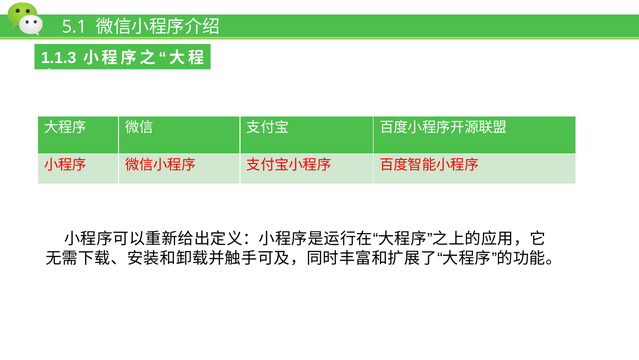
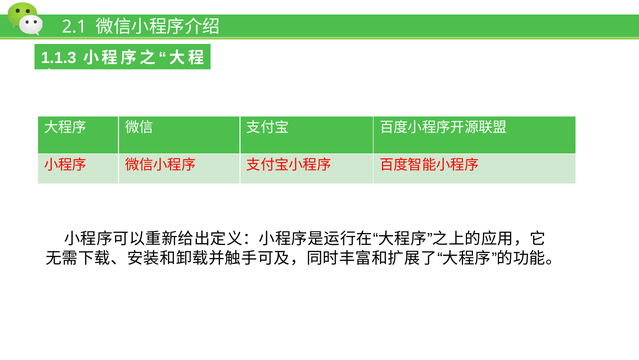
5.1: 5.1 -> 2.1
